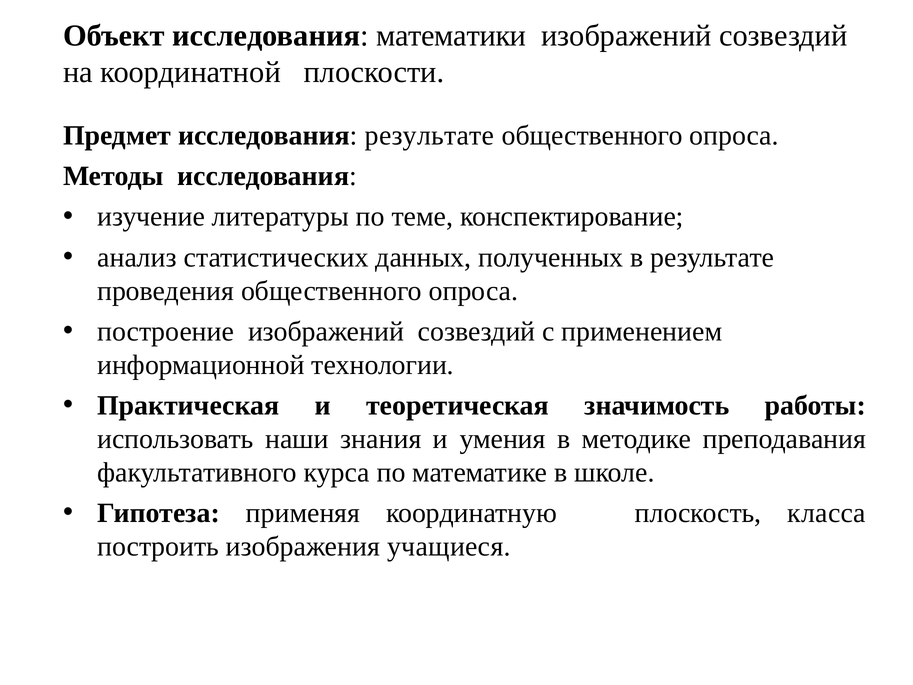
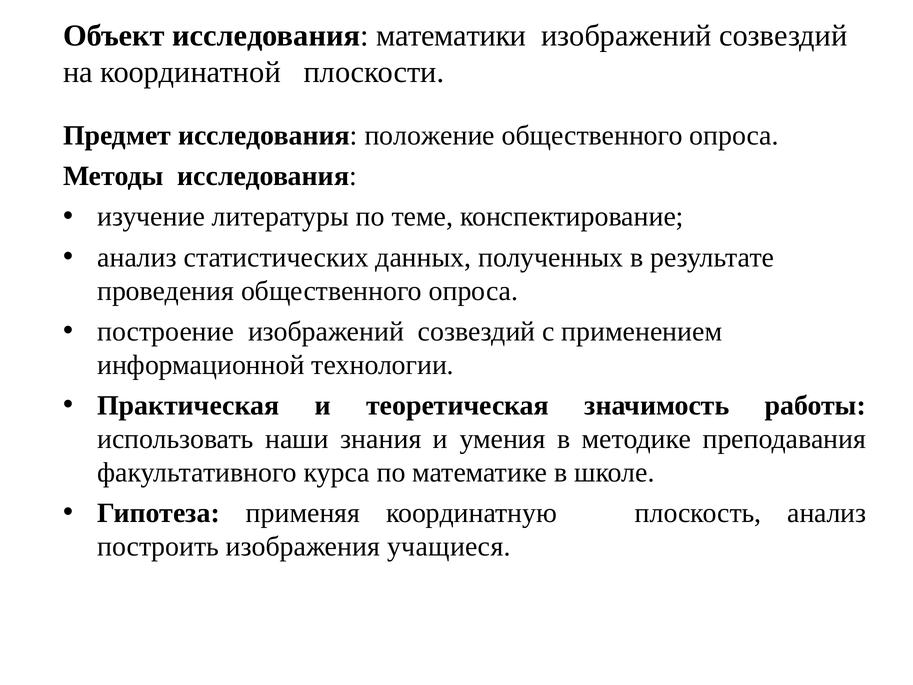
исследования результате: результате -> положение
плоскость класса: класса -> анализ
